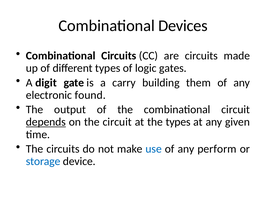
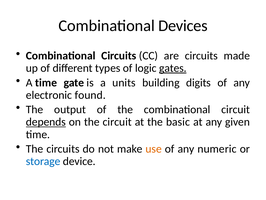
gates underline: none -> present
A digit: digit -> time
carry: carry -> units
them: them -> digits
the types: types -> basic
use colour: blue -> orange
perform: perform -> numeric
